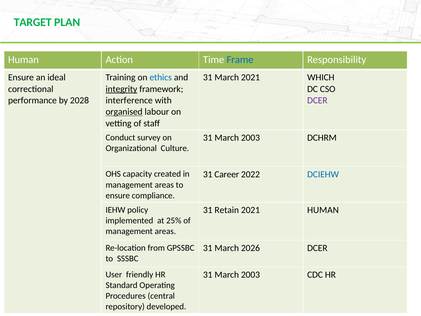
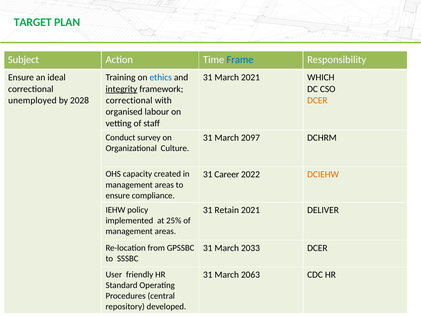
Human at (23, 60): Human -> Subject
performance: performance -> unemployed
interference at (129, 100): interference -> correctional
DCER at (317, 100) colour: purple -> orange
organised underline: present -> none
2003 at (250, 138): 2003 -> 2097
DCIEHW colour: blue -> orange
2021 HUMAN: HUMAN -> DELIVER
2026: 2026 -> 2033
2003 at (250, 275): 2003 -> 2063
